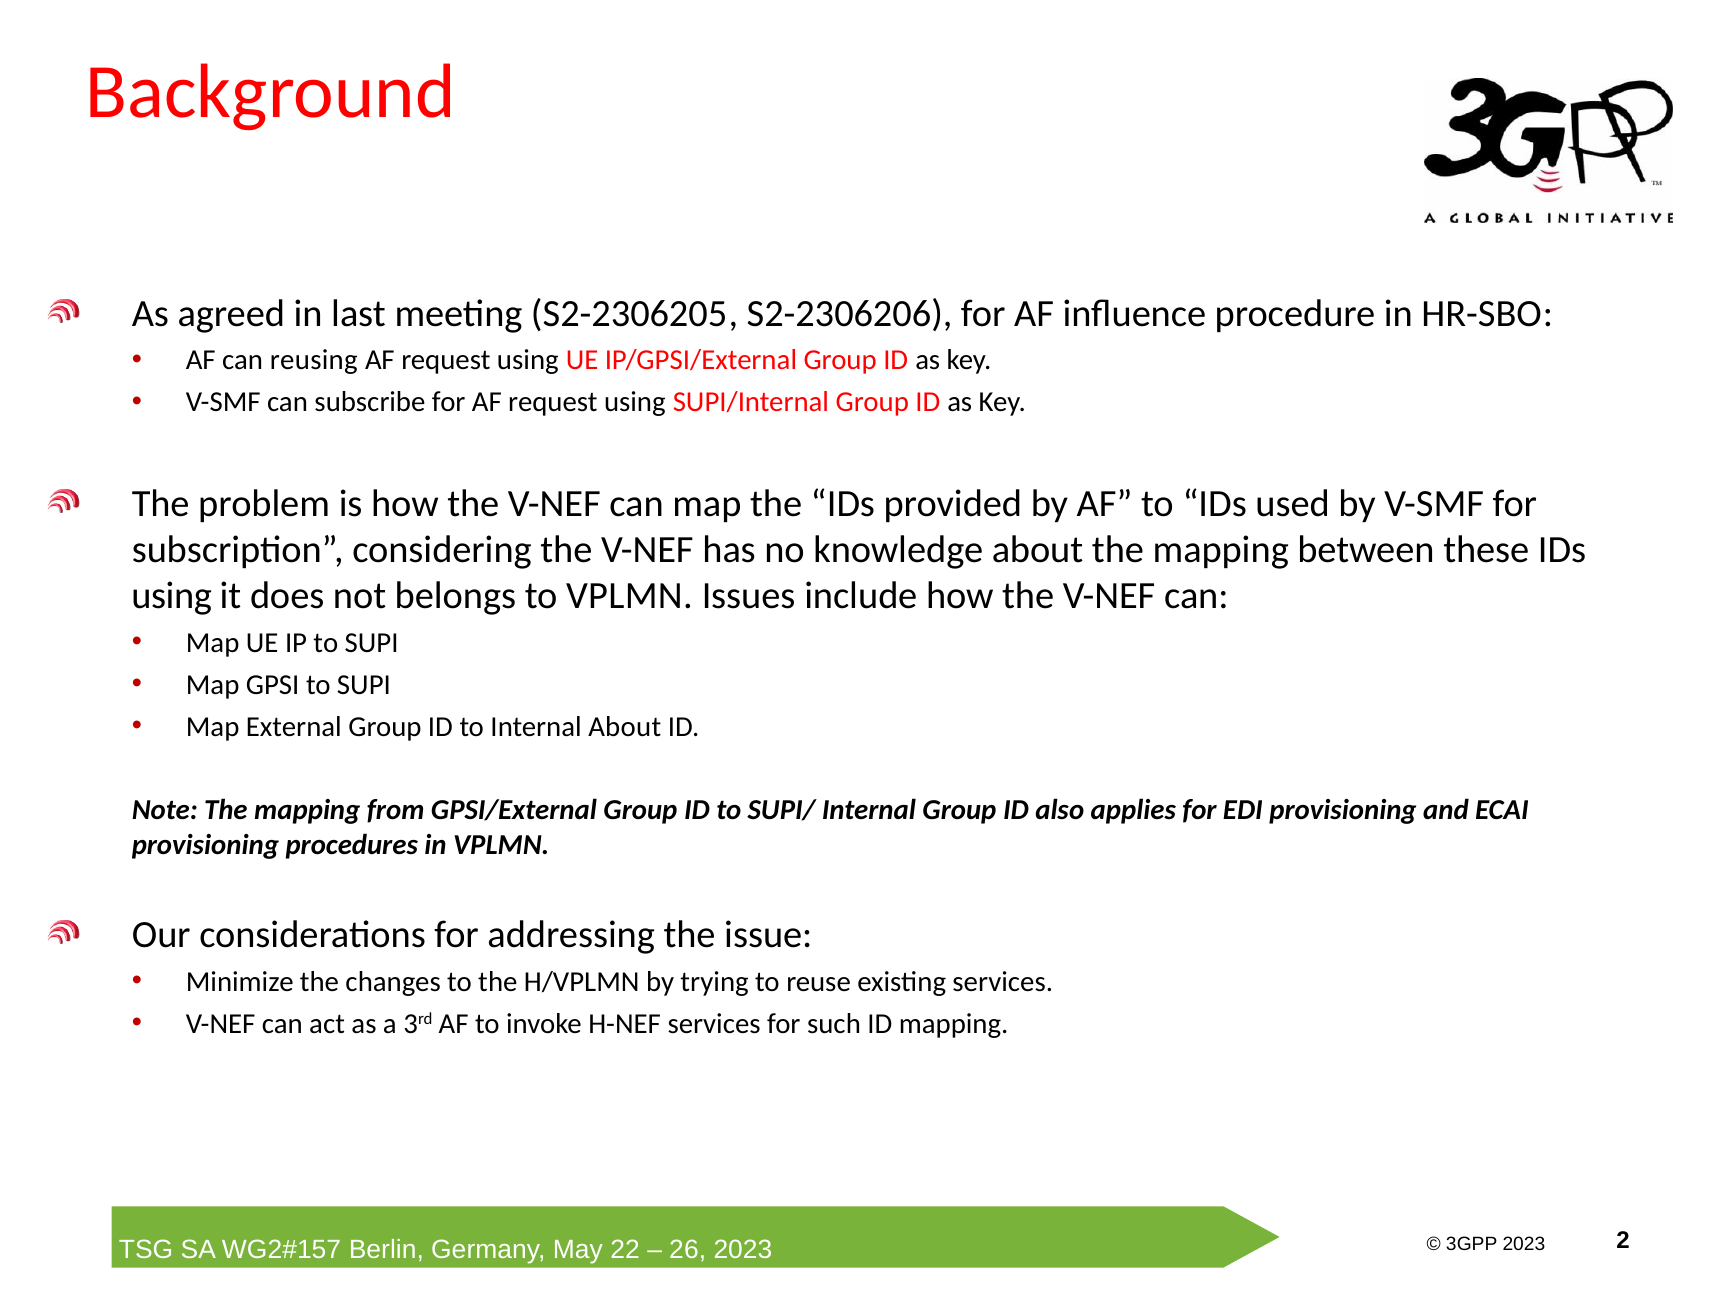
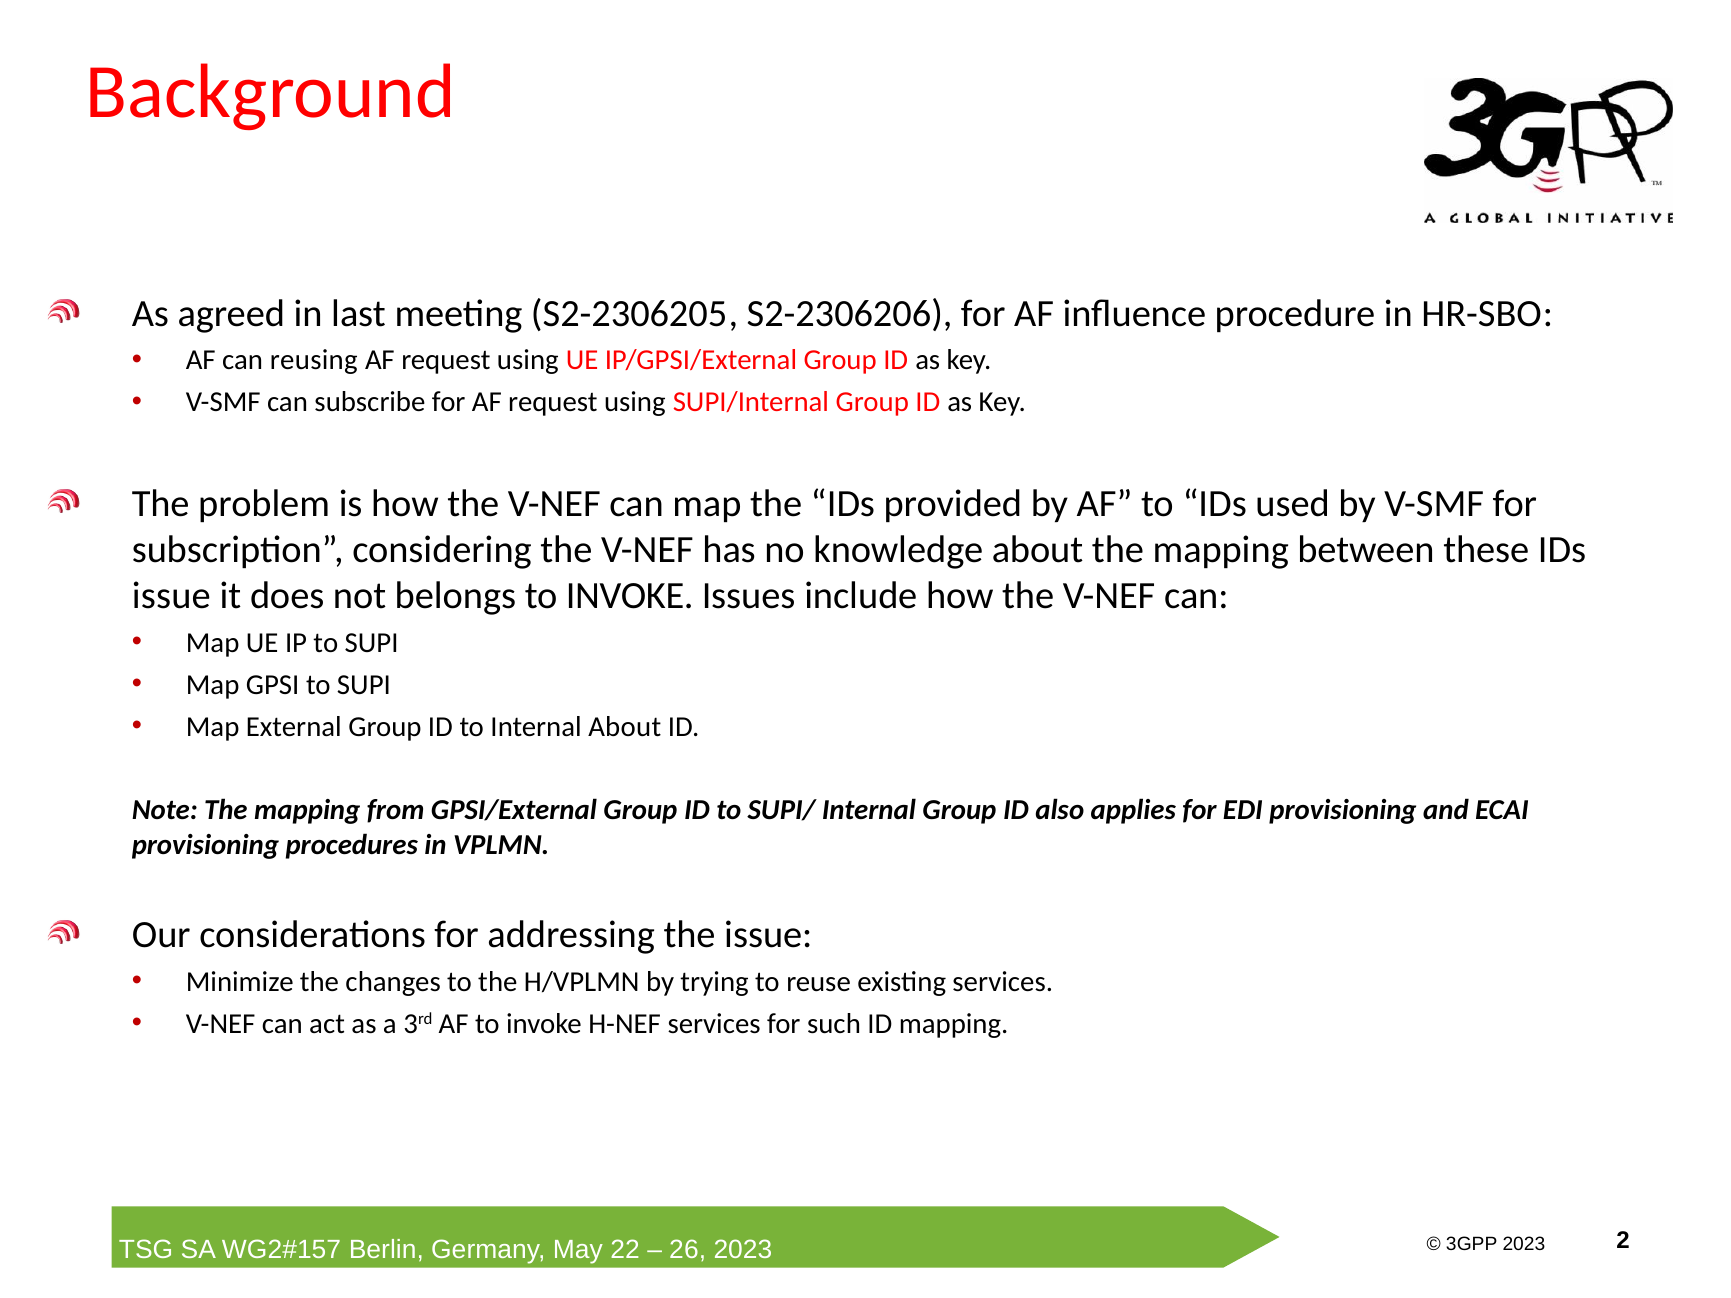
using at (172, 596): using -> issue
belongs to VPLMN: VPLMN -> INVOKE
